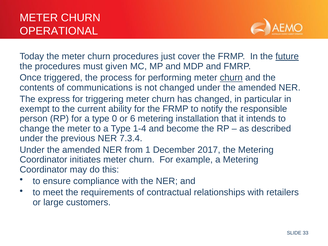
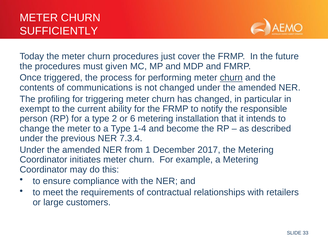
OPERATIONAL: OPERATIONAL -> SUFFICIENTLY
future underline: present -> none
express: express -> profiling
0: 0 -> 2
